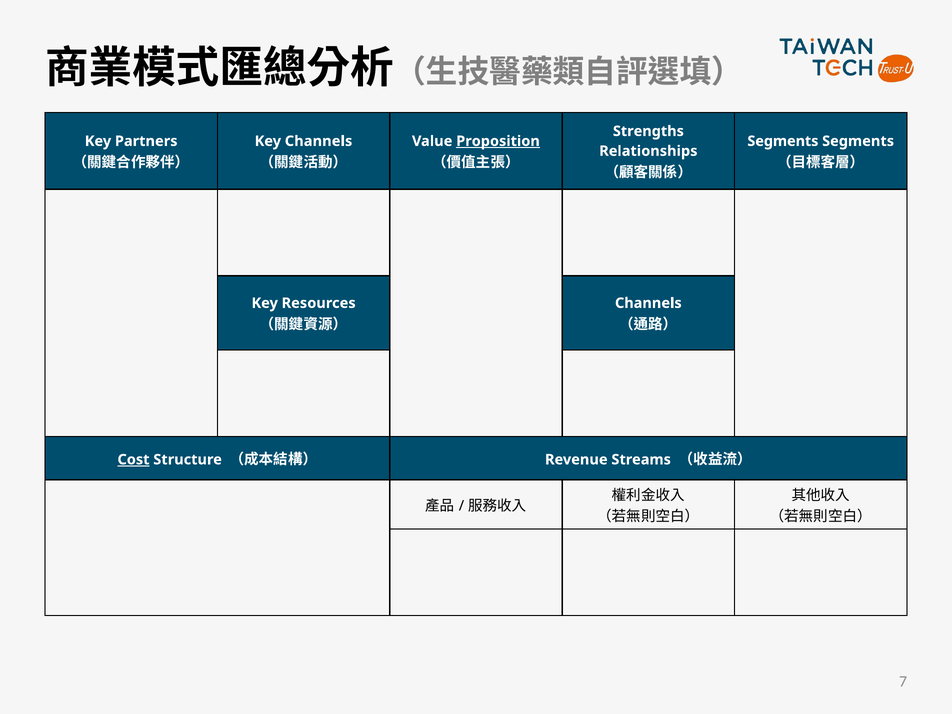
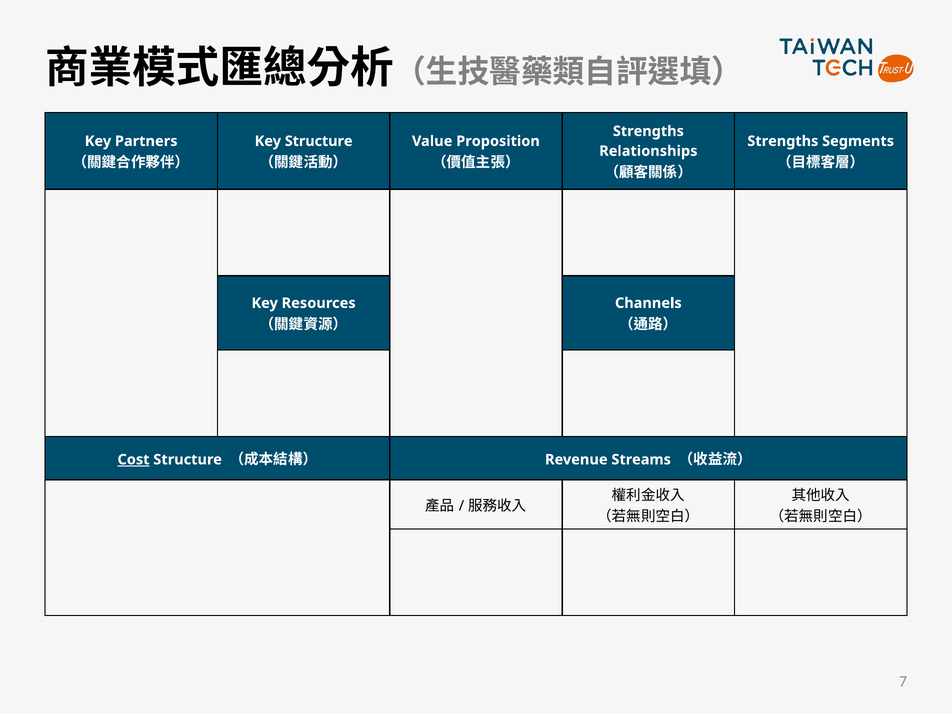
Key Channels: Channels -> Structure
Proposition underline: present -> none
Segments at (783, 141): Segments -> Strengths
